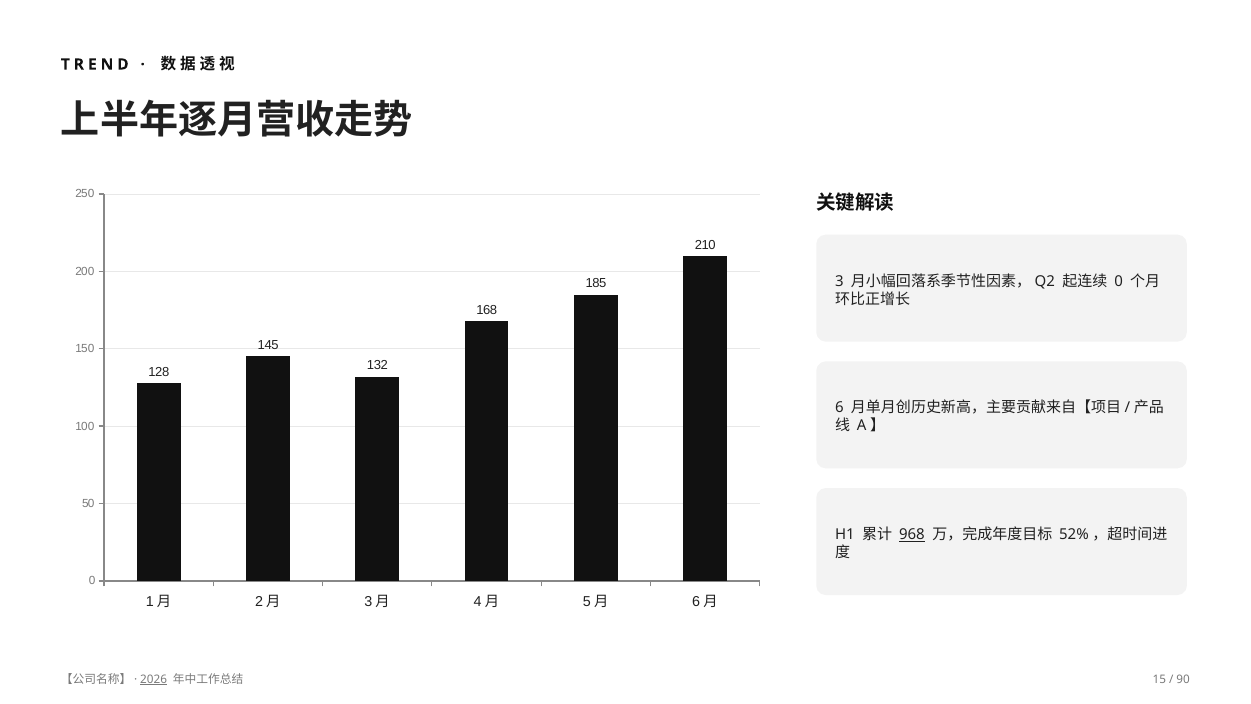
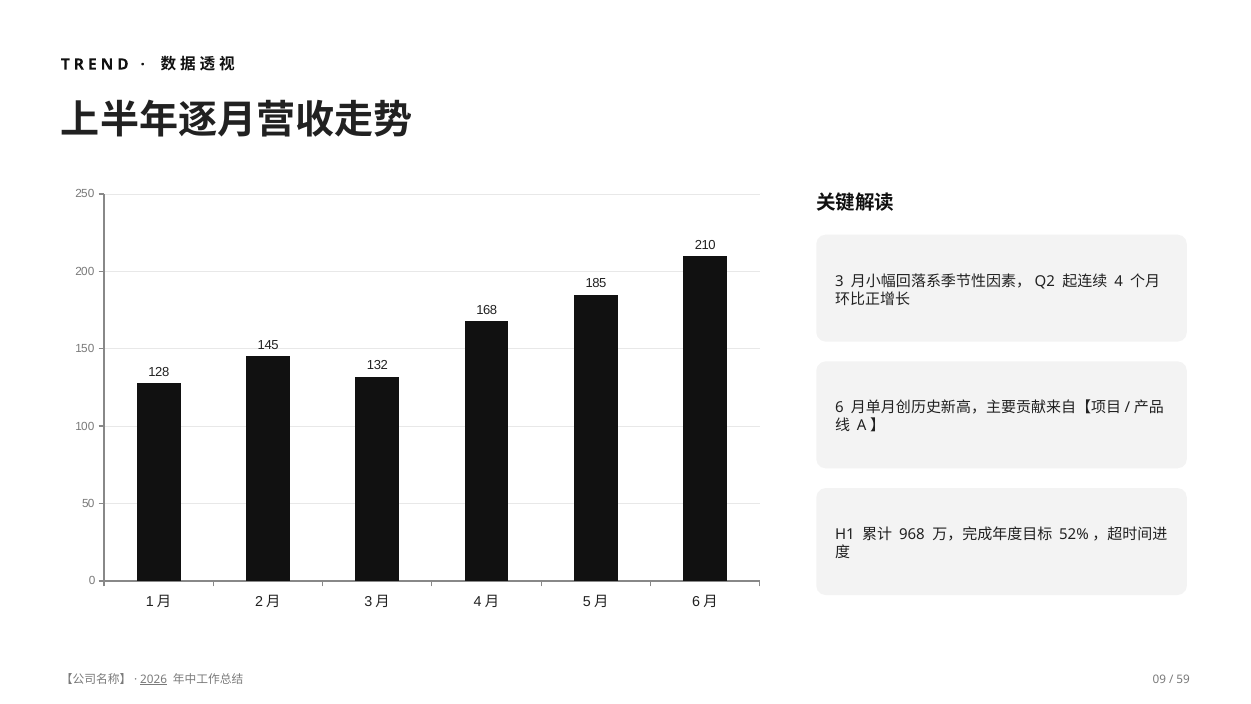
0 at (1119, 281): 0 -> 4
968 underline: present -> none
15: 15 -> 09
90: 90 -> 59
